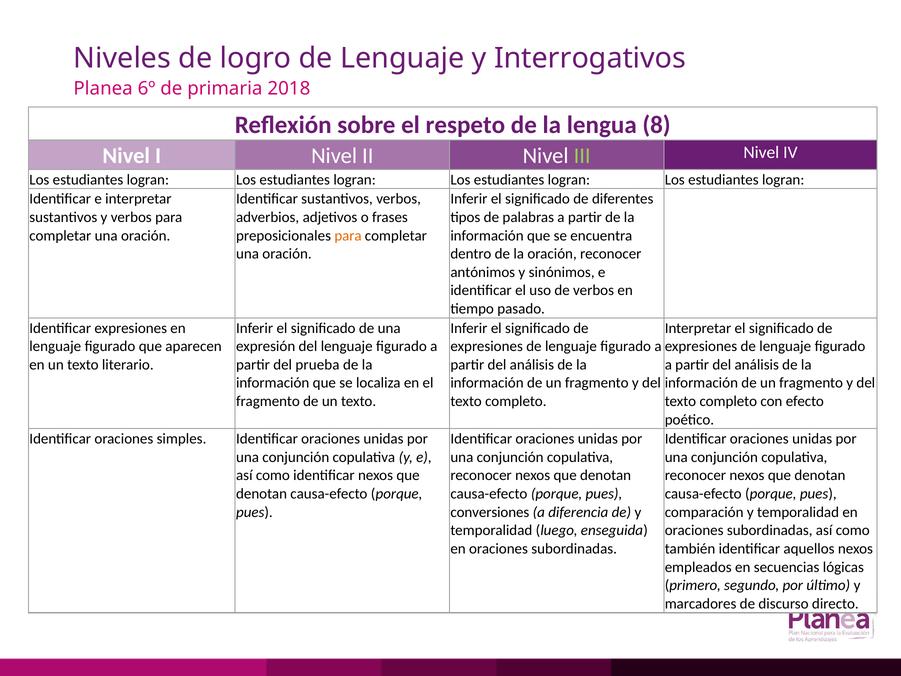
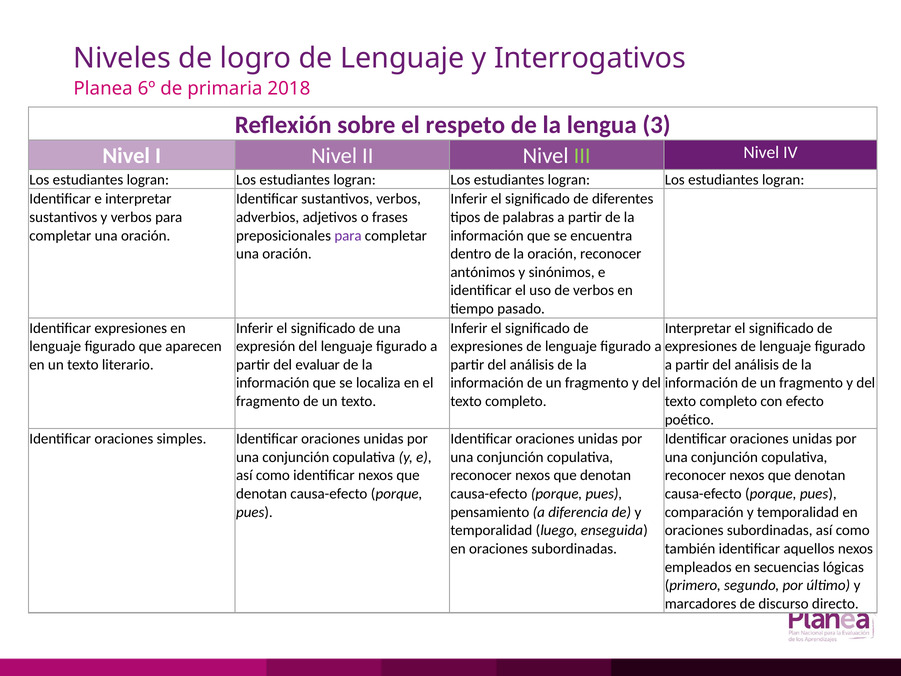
8: 8 -> 3
para at (348, 235) colour: orange -> purple
prueba: prueba -> evaluar
conversiones: conversiones -> pensamiento
